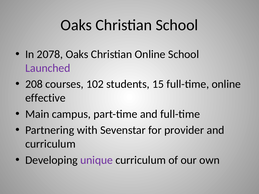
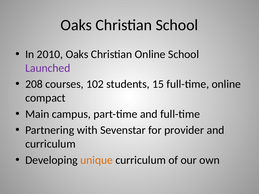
2078: 2078 -> 2010
effective: effective -> compact
unique colour: purple -> orange
